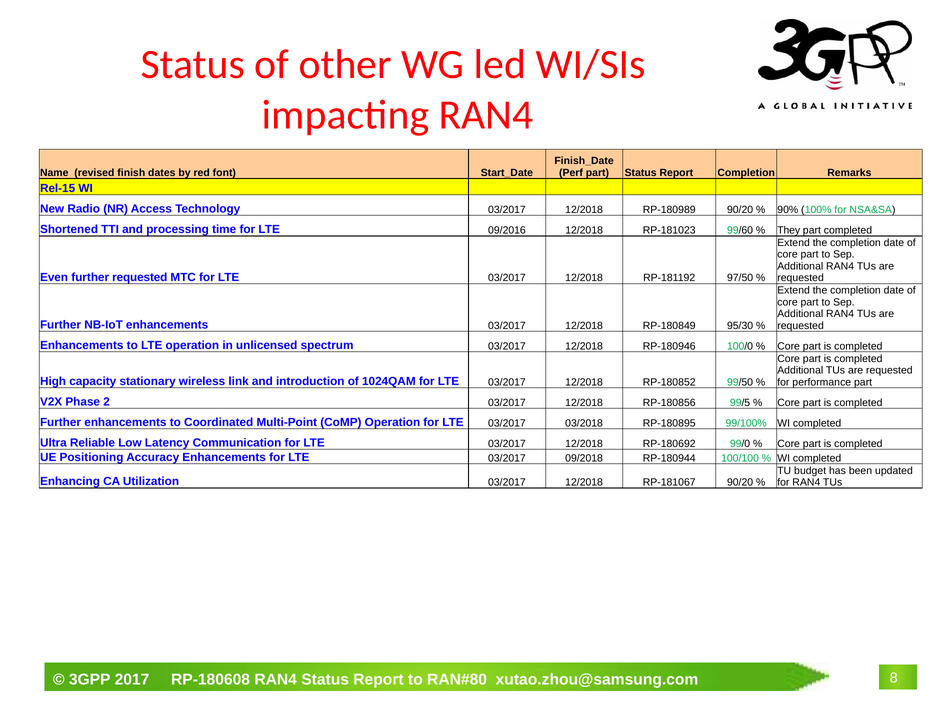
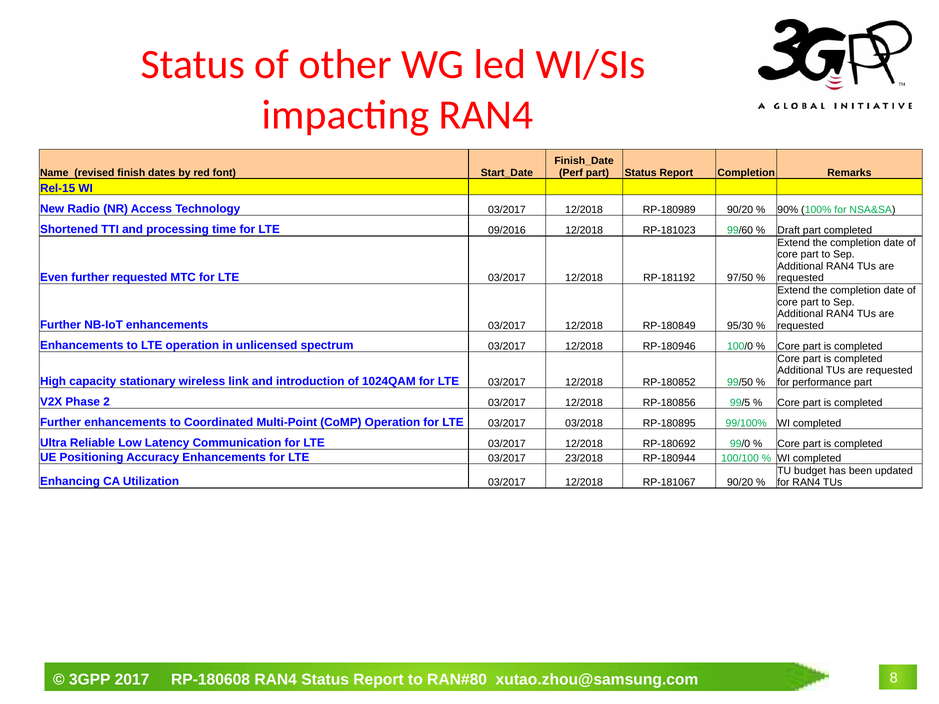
They: They -> Draft
09/2018: 09/2018 -> 23/2018
